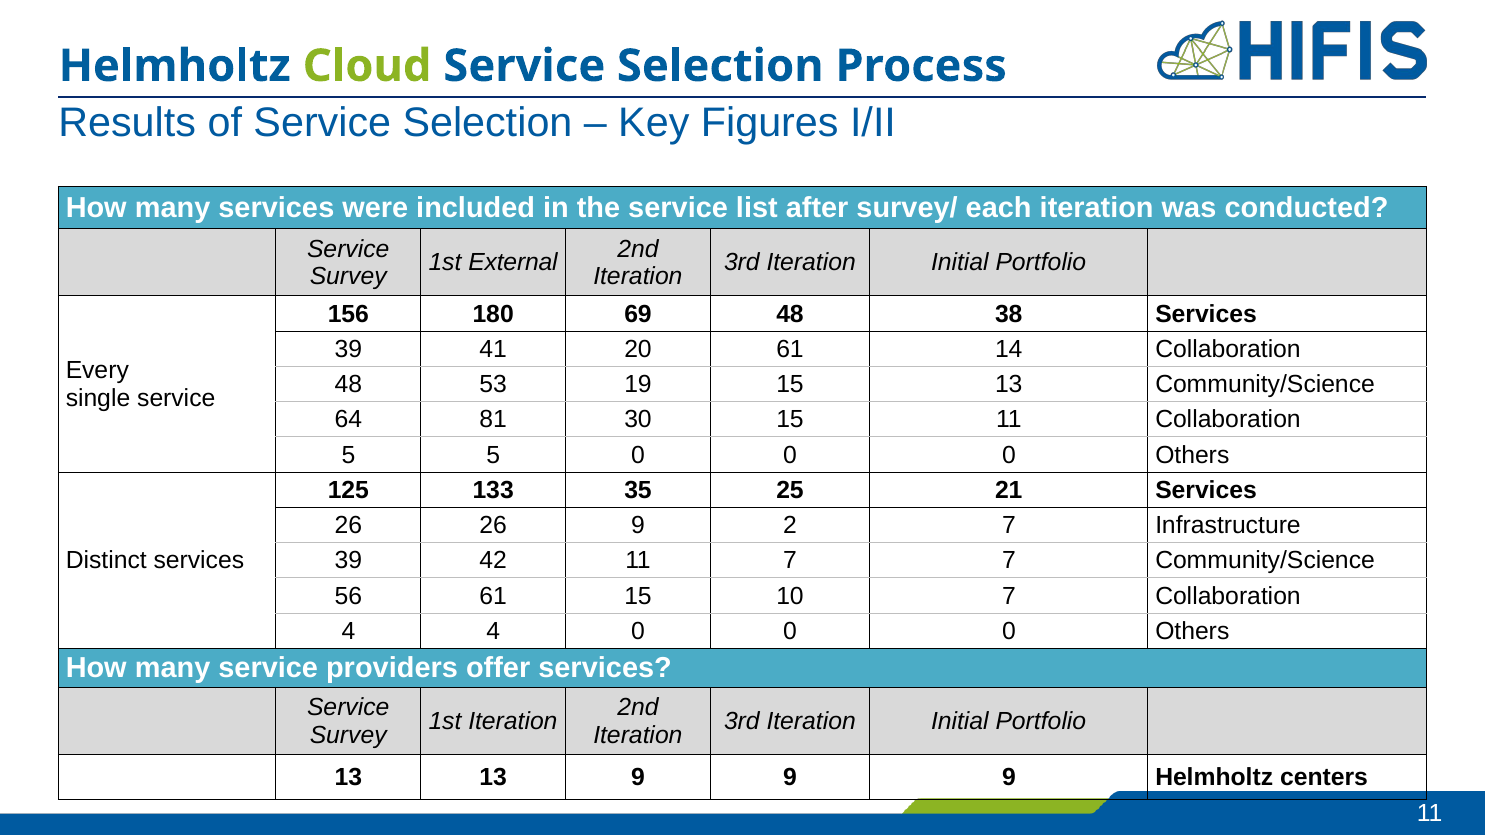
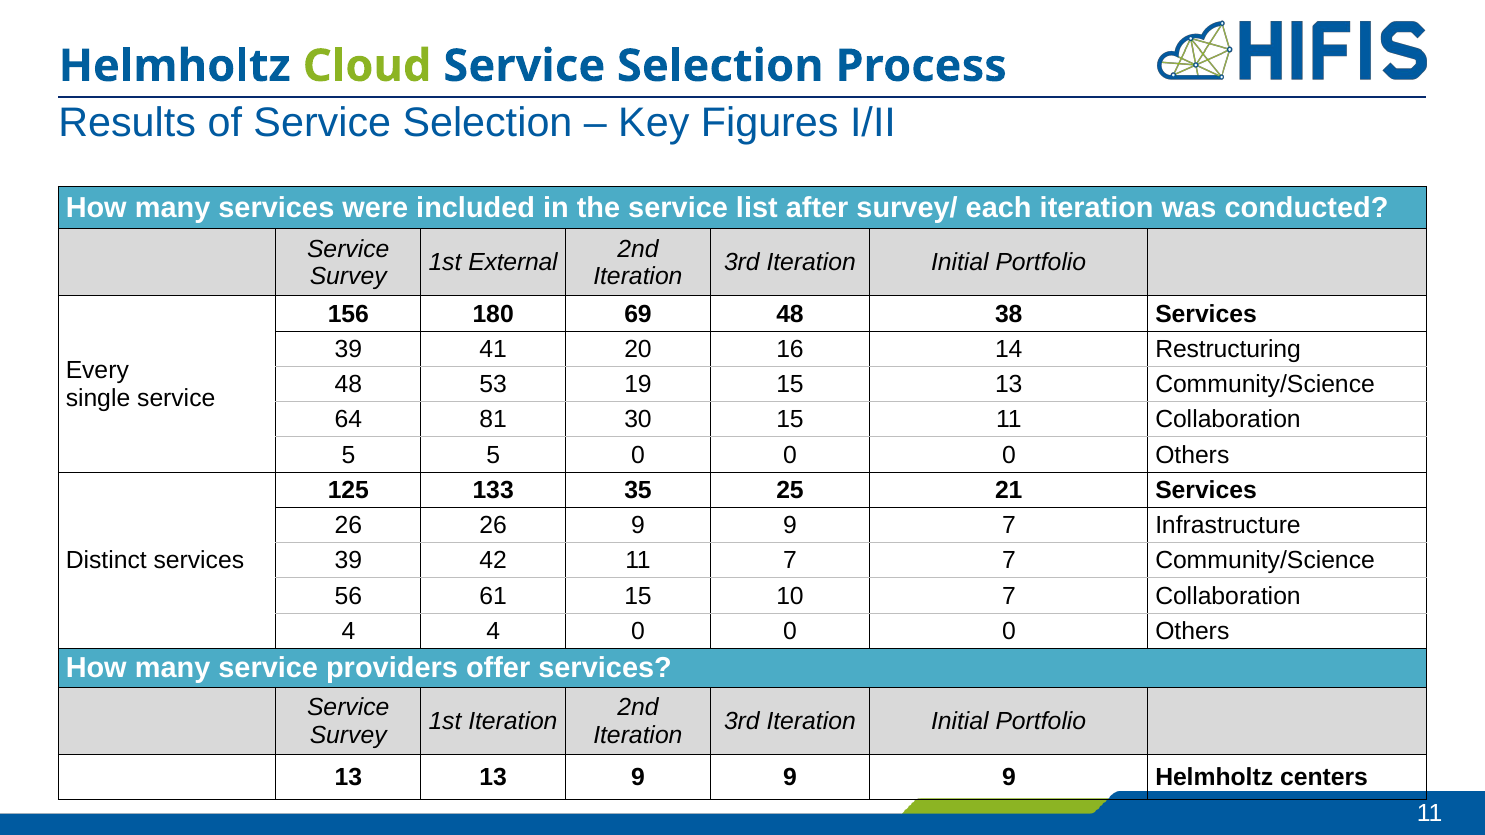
20 61: 61 -> 16
14 Collaboration: Collaboration -> Restructuring
26 9 2: 2 -> 9
